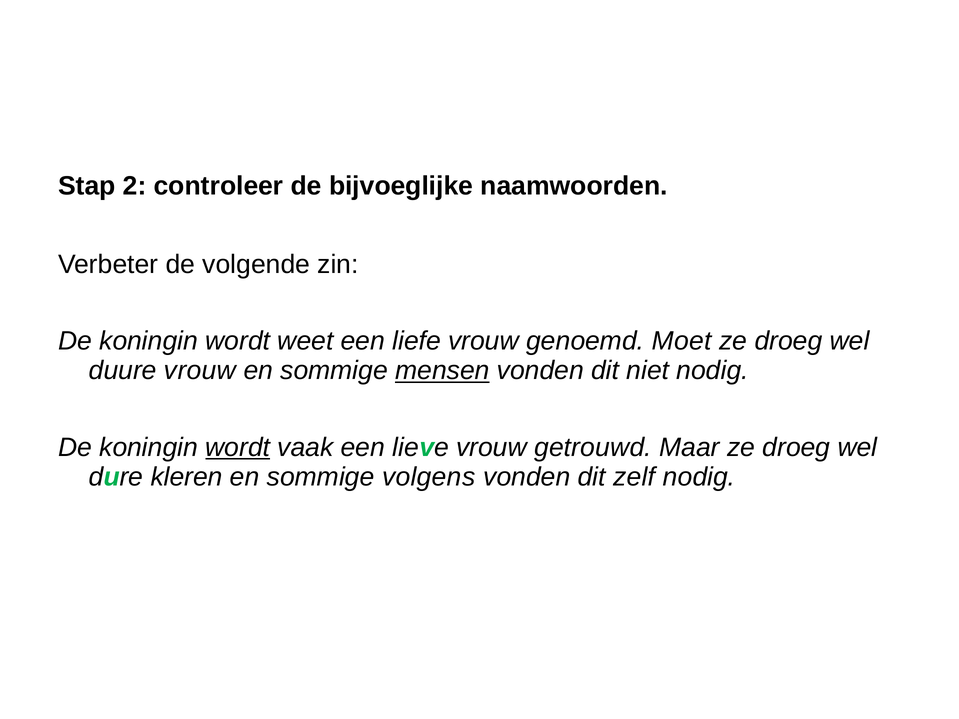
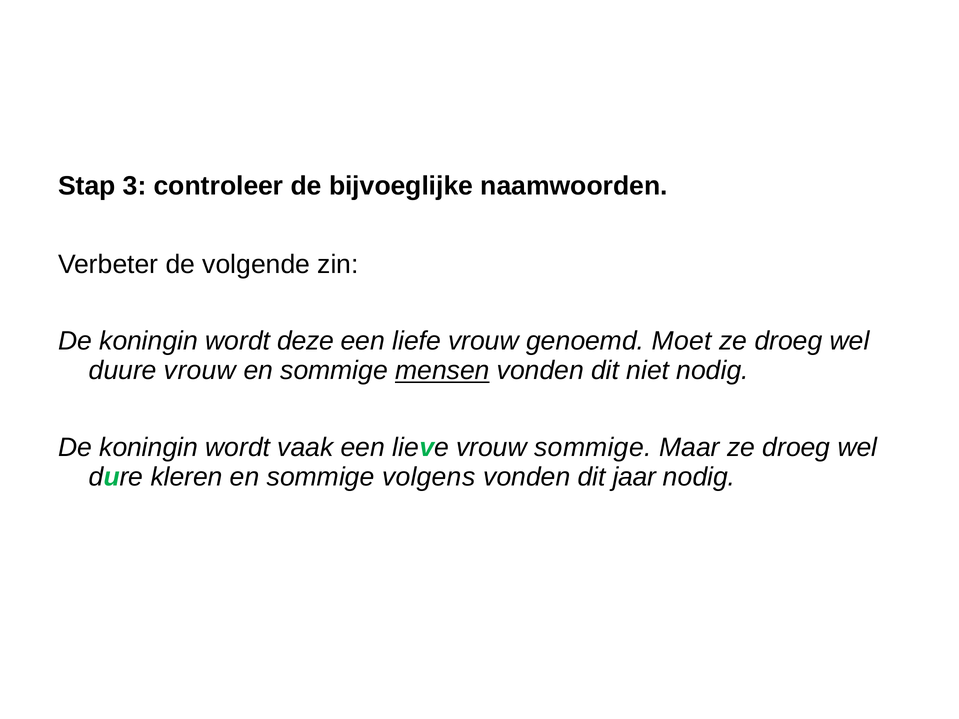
2: 2 -> 3
weet: weet -> deze
wordt at (238, 447) underline: present -> none
vrouw getrouwd: getrouwd -> sommige
zelf: zelf -> jaar
